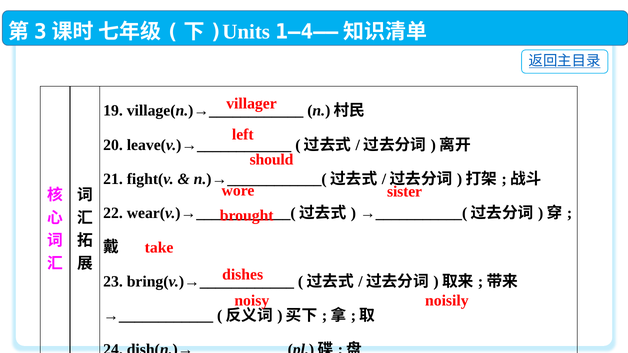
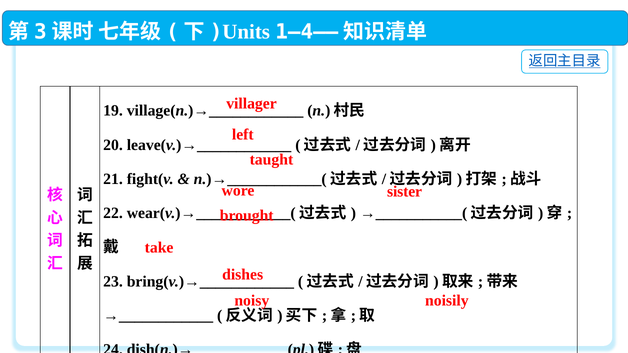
should: should -> taught
